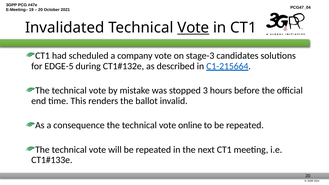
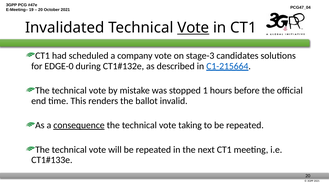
EDGE-5: EDGE-5 -> EDGE-0
3: 3 -> 1
consequence underline: none -> present
online: online -> taking
